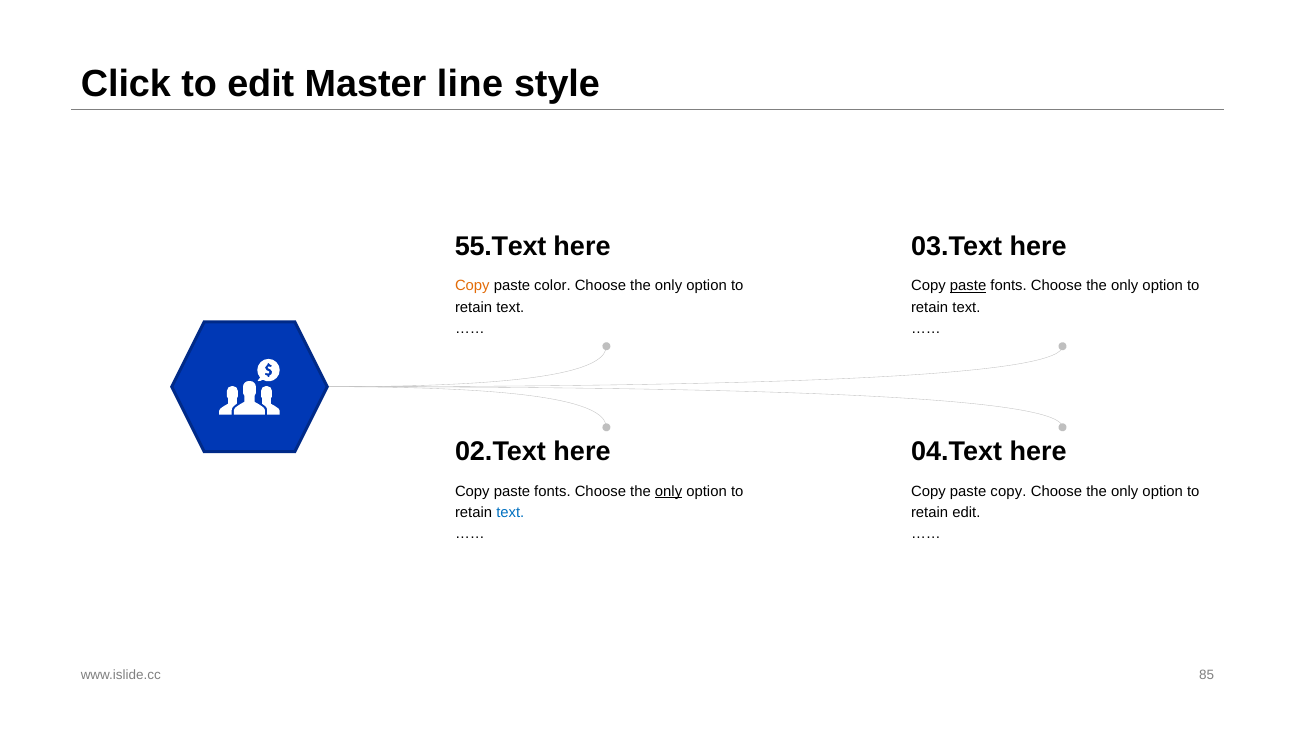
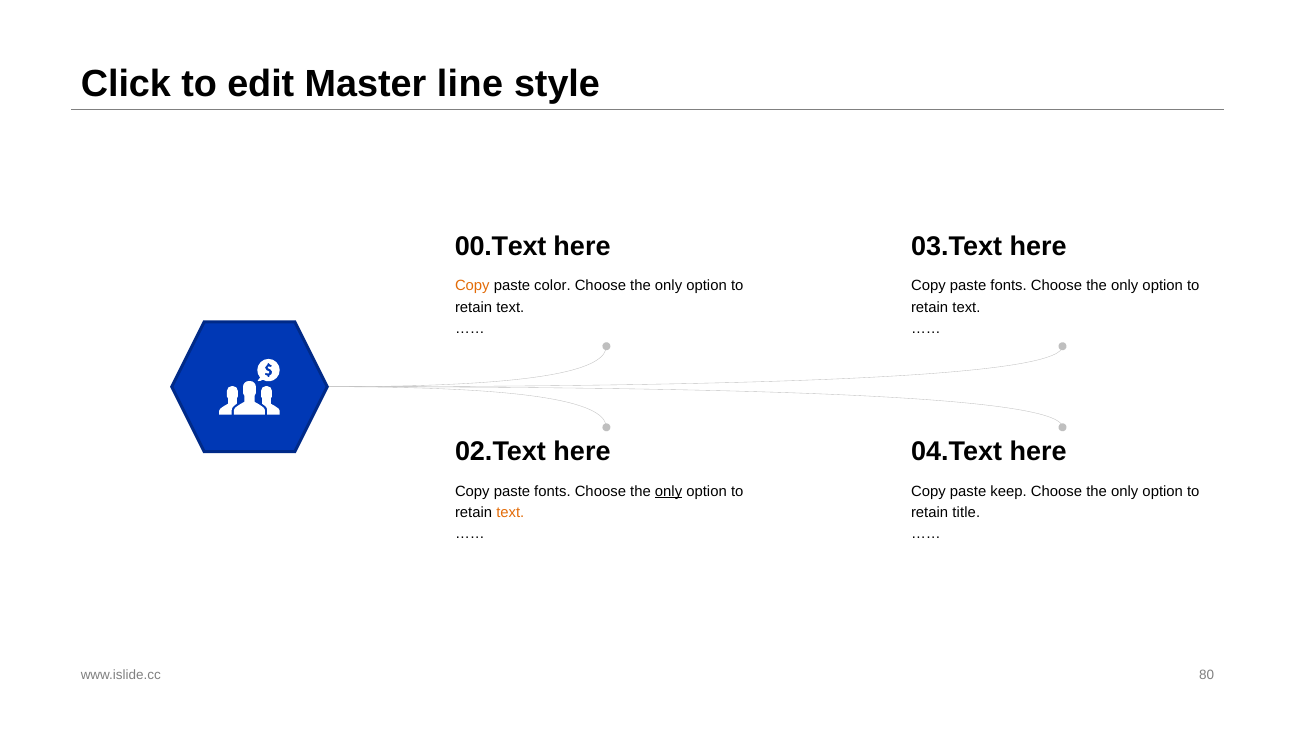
55.Text: 55.Text -> 00.Text
paste at (968, 286) underline: present -> none
paste copy: copy -> keep
text at (510, 512) colour: blue -> orange
retain edit: edit -> title
85: 85 -> 80
